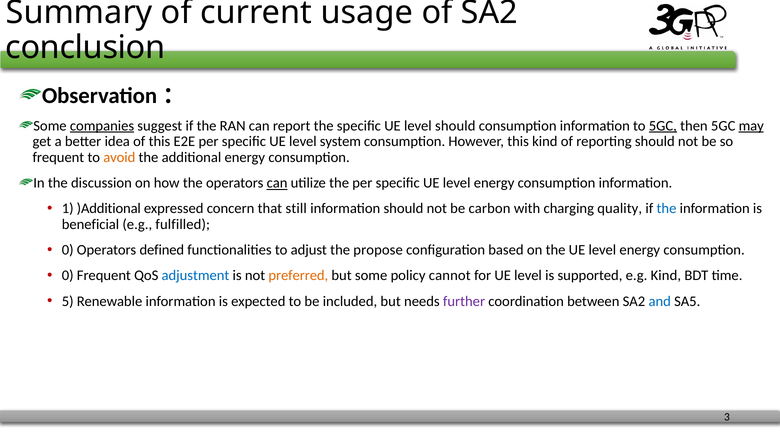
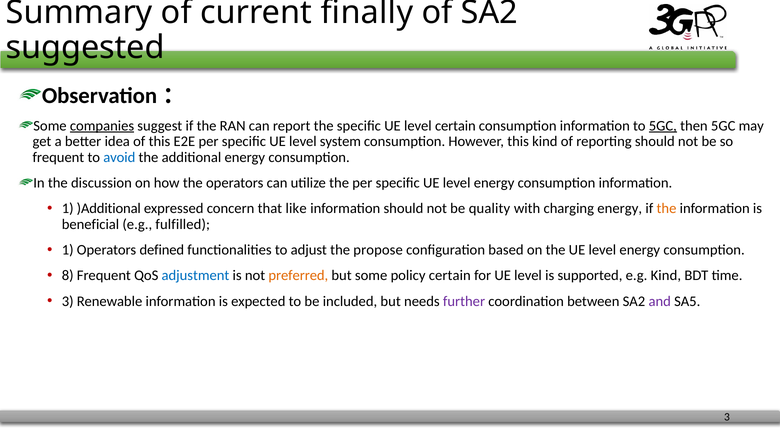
usage: usage -> finally
conclusion: conclusion -> suggested
level should: should -> certain
may underline: present -> none
avoid colour: orange -> blue
can at (277, 183) underline: present -> none
still: still -> like
carbon: carbon -> quality
charging quality: quality -> energy
the at (667, 209) colour: blue -> orange
0 at (68, 250): 0 -> 1
0 at (68, 275): 0 -> 8
policy cannot: cannot -> certain
5 at (68, 301): 5 -> 3
and colour: blue -> purple
